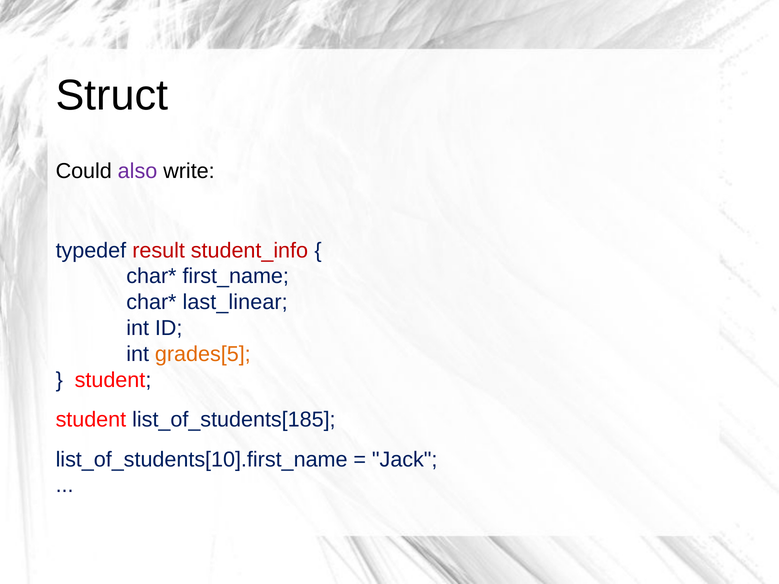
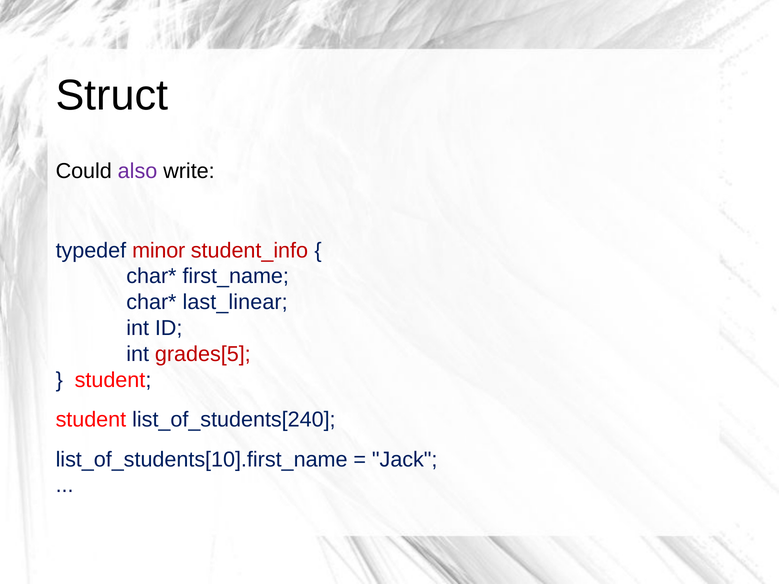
result: result -> minor
grades[5 colour: orange -> red
list_of_students[185: list_of_students[185 -> list_of_students[240
